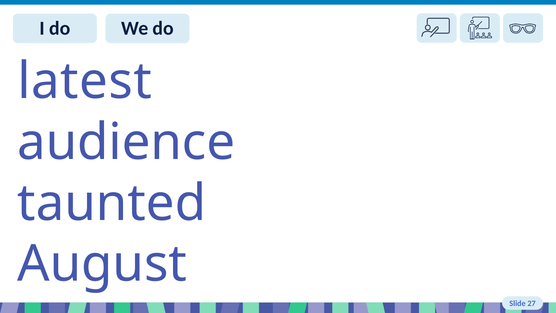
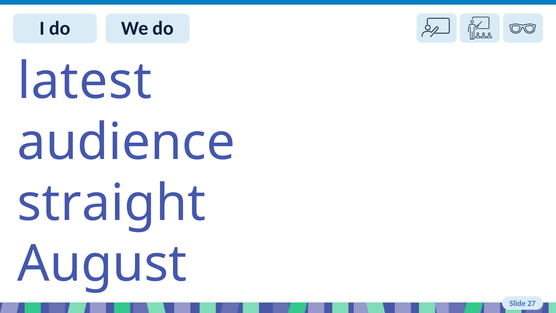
taunted: taunted -> straight
